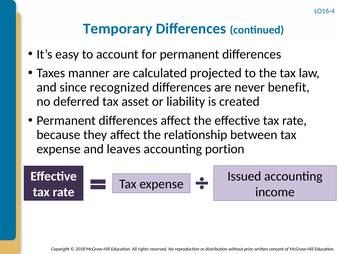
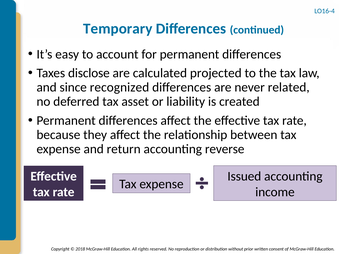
manner: manner -> disclose
benefit: benefit -> related
leaves: leaves -> return
portion: portion -> reverse
